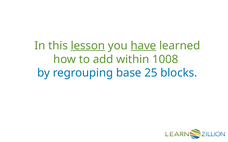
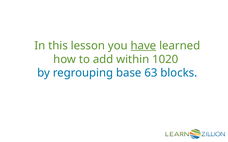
lesson underline: present -> none
1008: 1008 -> 1020
25: 25 -> 63
